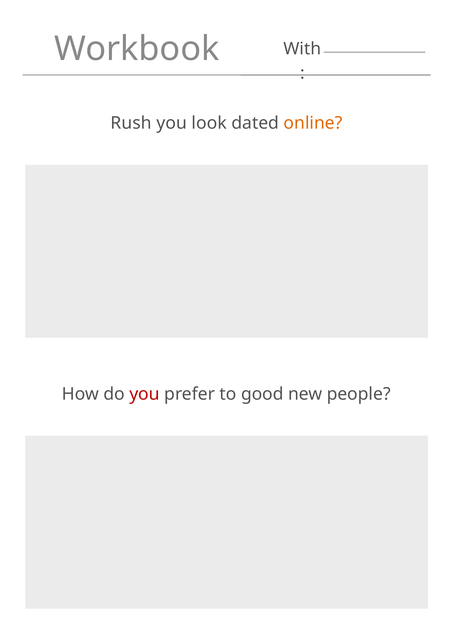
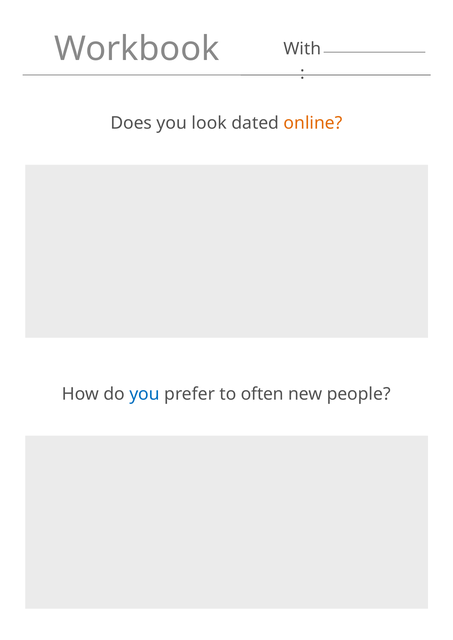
Rush: Rush -> Does
you at (145, 395) colour: red -> blue
good: good -> often
